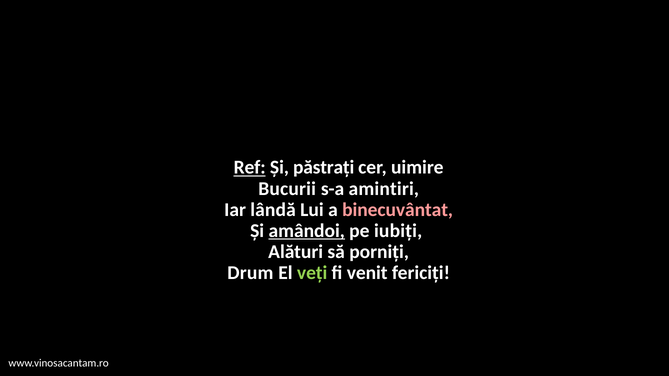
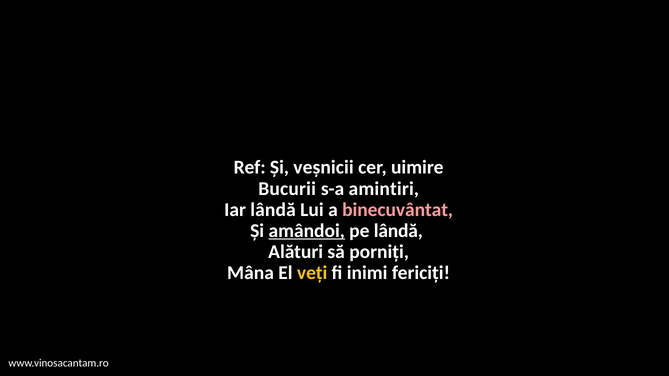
Ref underline: present -> none
păstrați: păstrați -> veșnicii
pe iubiți: iubiți -> lândă
Drum: Drum -> Mâna
veți colour: light green -> yellow
venit: venit -> inimi
